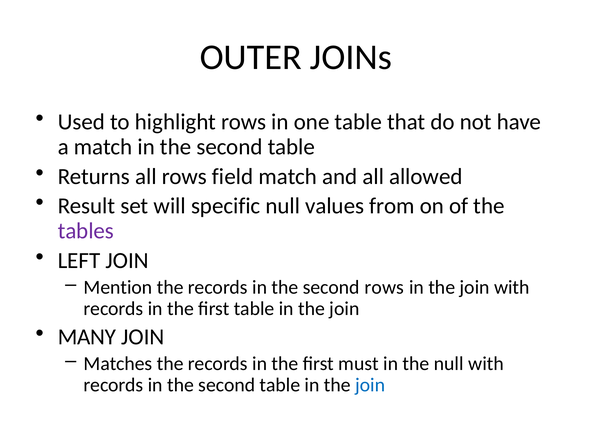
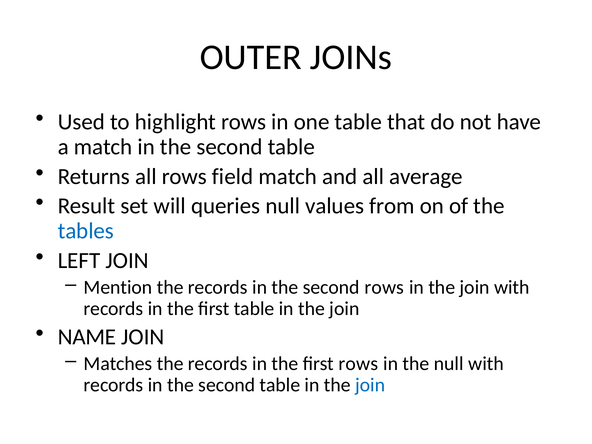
allowed: allowed -> average
specific: specific -> queries
tables colour: purple -> blue
MANY: MANY -> NAME
first must: must -> rows
